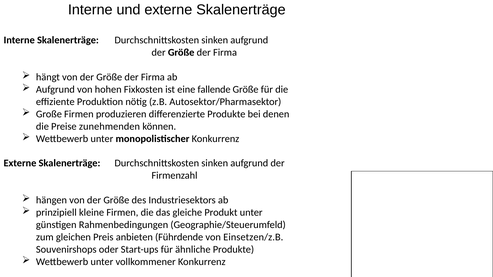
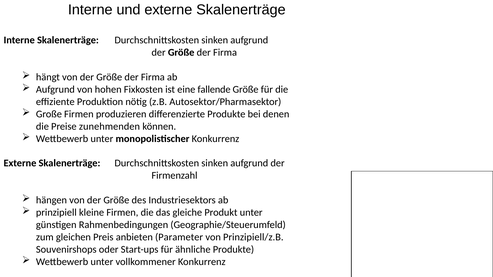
Führdende: Führdende -> Parameter
Einsetzen/z.B: Einsetzen/z.B -> Prinzipiell/z.B
